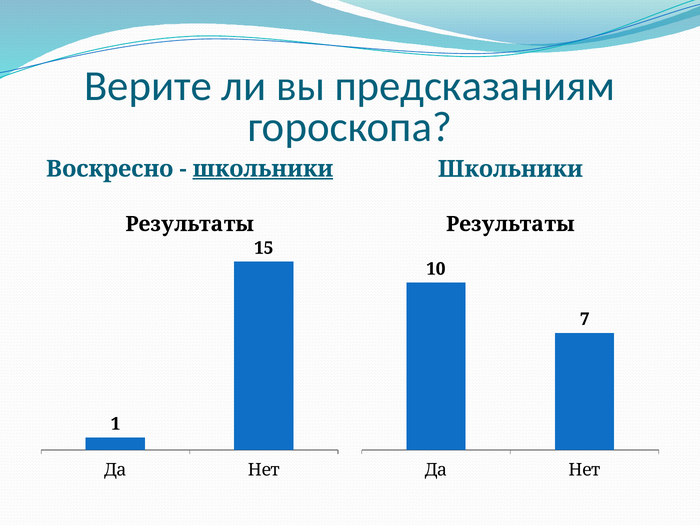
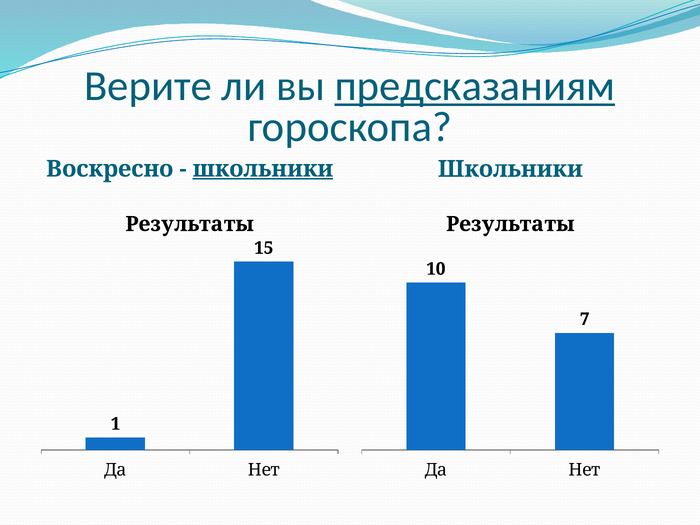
предсказаниям underline: none -> present
